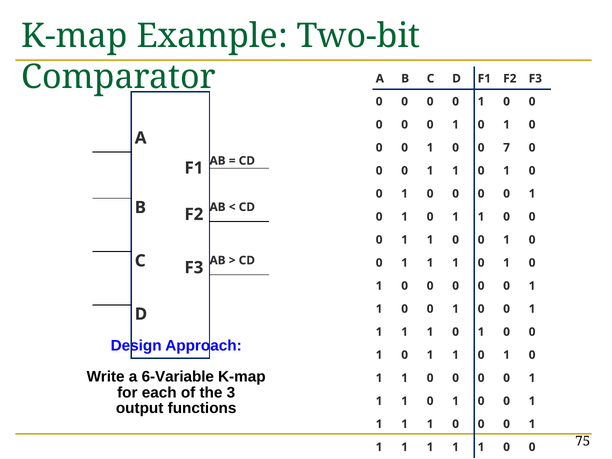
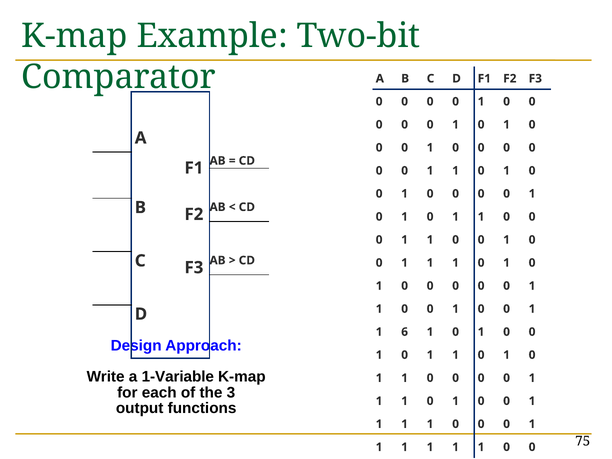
7 at (507, 148): 7 -> 0
1 at (405, 332): 1 -> 6
6-Variable: 6-Variable -> 1-Variable
